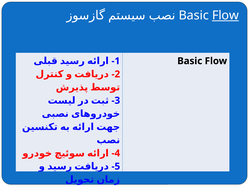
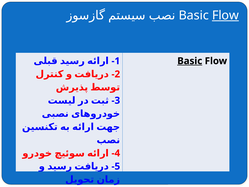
Basic at (190, 61) underline: none -> present
